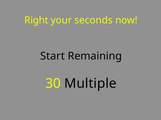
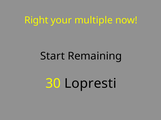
seconds: seconds -> multiple
Multiple: Multiple -> Lopresti
